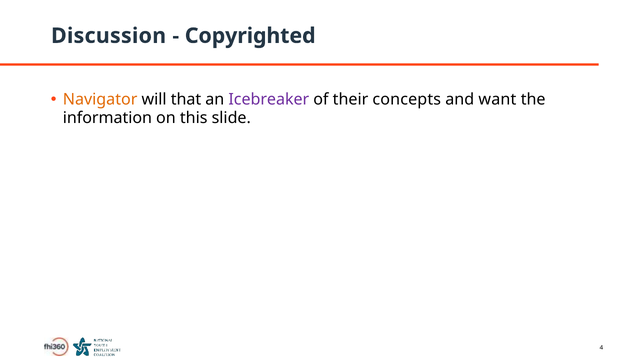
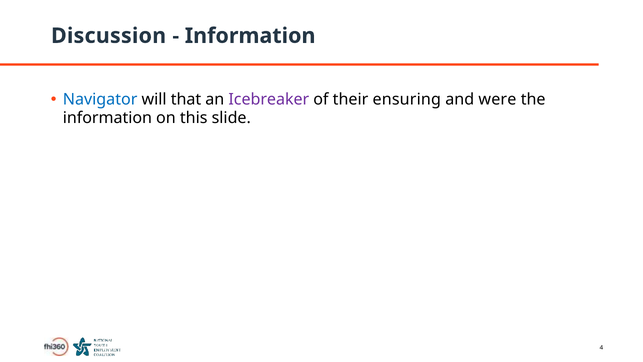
Copyrighted at (250, 36): Copyrighted -> Information
Navigator colour: orange -> blue
concepts: concepts -> ensuring
want: want -> were
